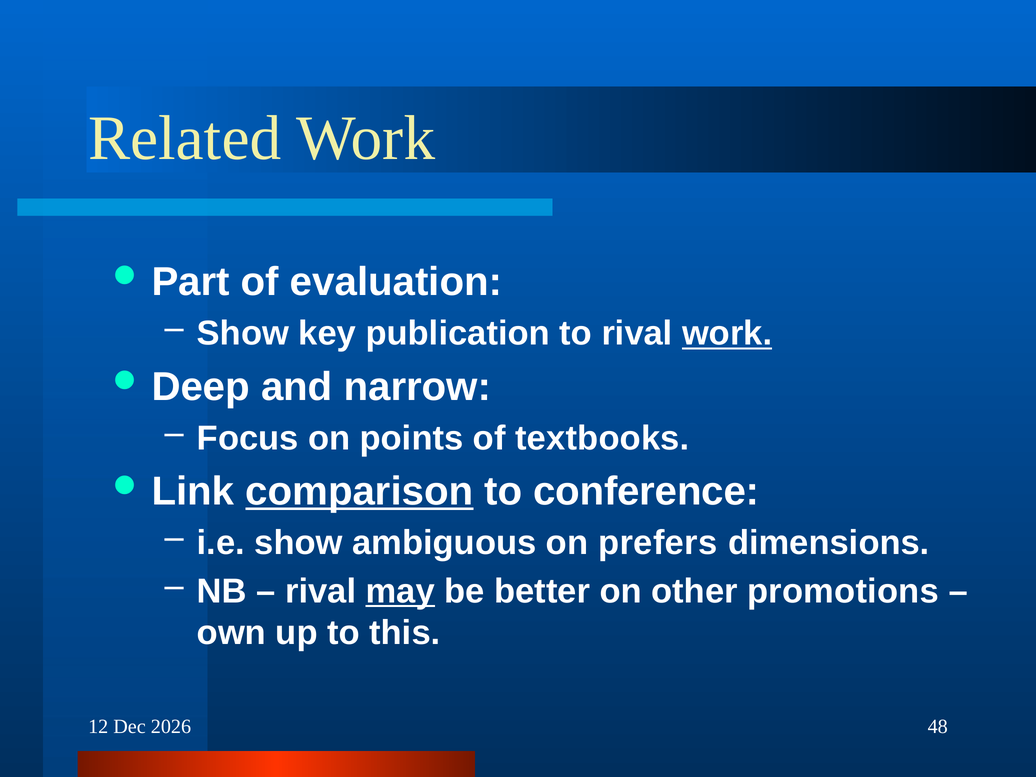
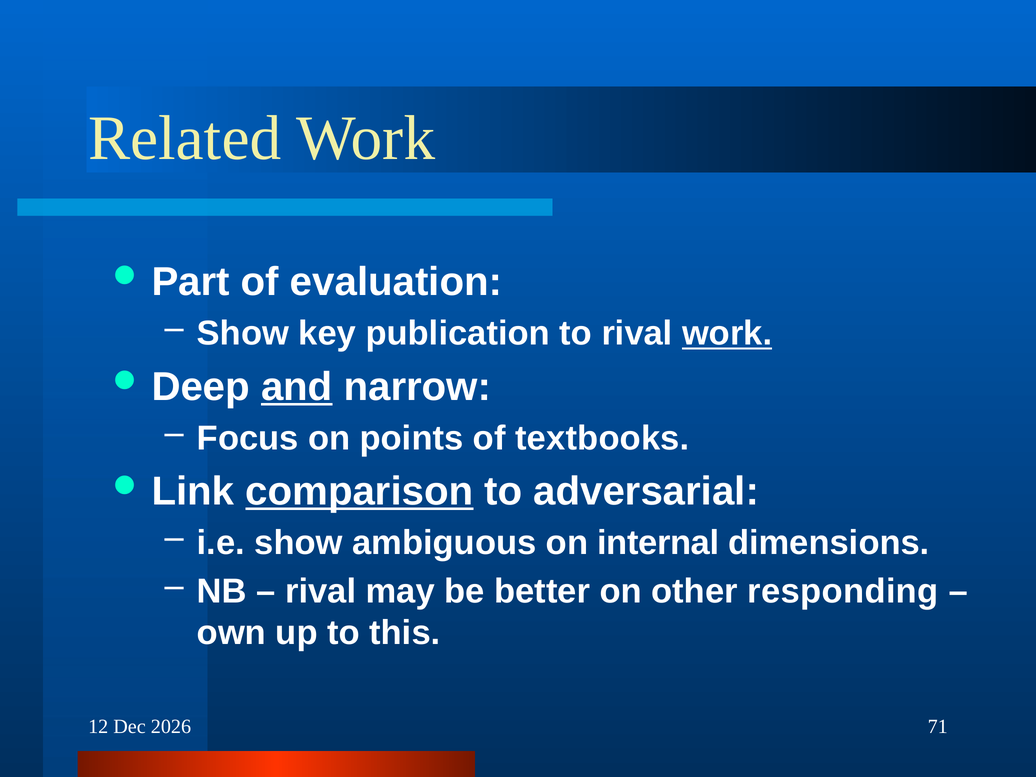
and underline: none -> present
conference: conference -> adversarial
prefers: prefers -> internal
may underline: present -> none
promotions: promotions -> responding
48: 48 -> 71
